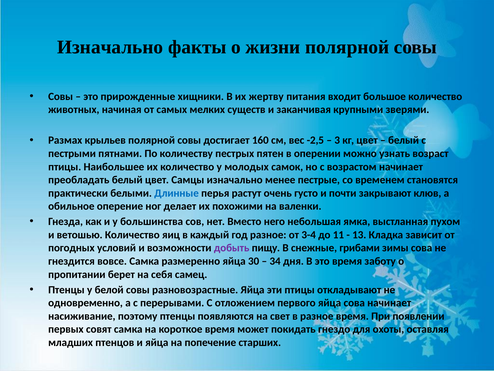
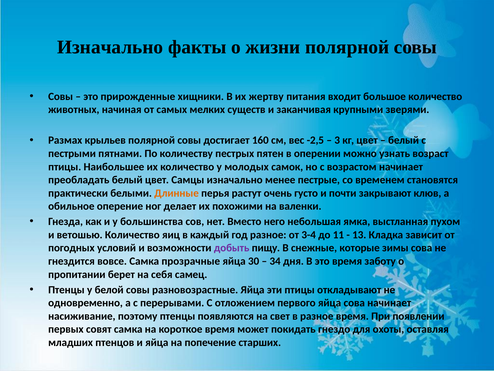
Длинные colour: blue -> orange
грибами: грибами -> которые
размеренно: размеренно -> прозрачные
